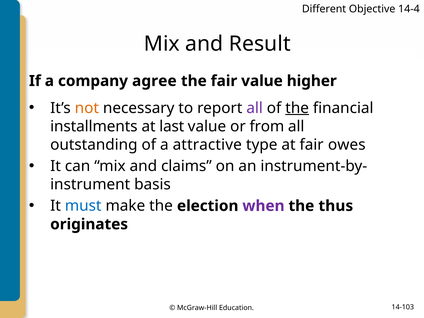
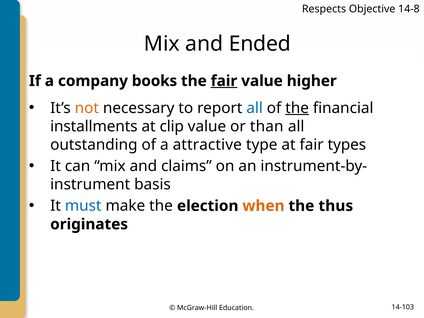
Different: Different -> Respects
14-4: 14-4 -> 14-8
Result: Result -> Ended
agree: agree -> books
fair at (224, 81) underline: none -> present
all at (255, 108) colour: purple -> blue
last: last -> clip
from: from -> than
owes: owes -> types
when colour: purple -> orange
